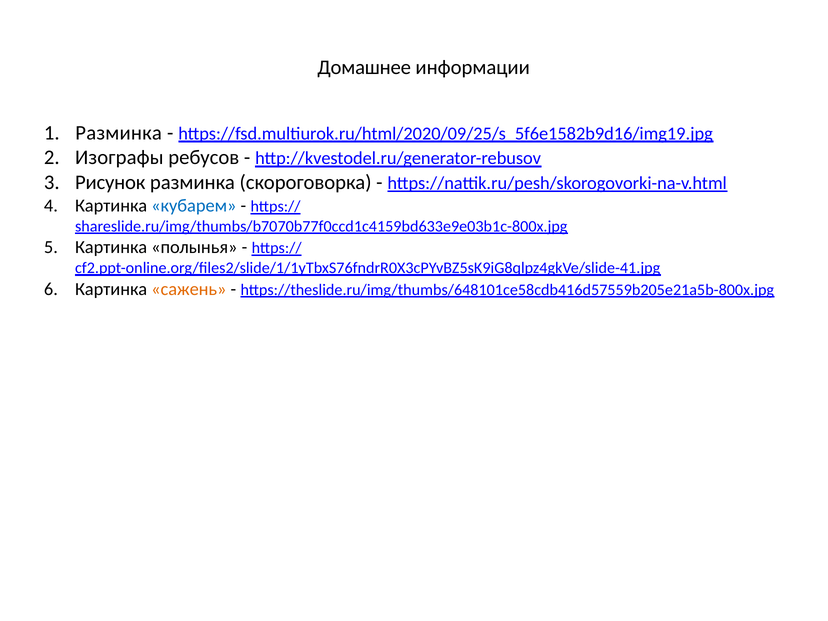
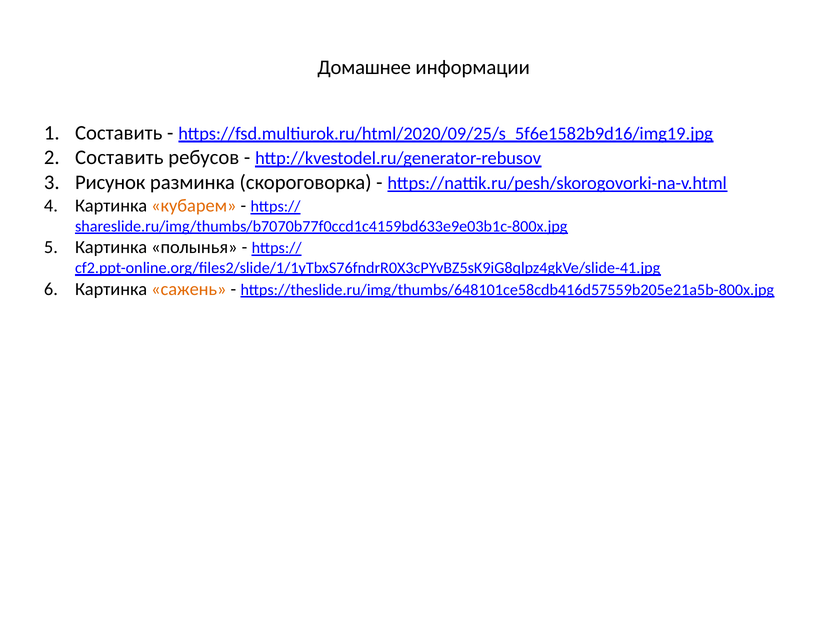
Разминка at (119, 133): Разминка -> Составить
Изографы at (119, 158): Изографы -> Составить
кубарем colour: blue -> orange
